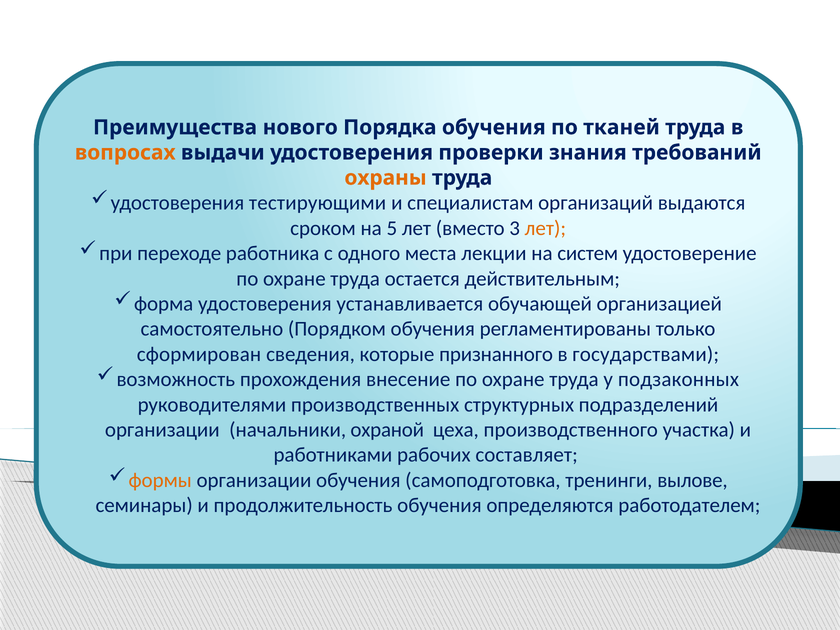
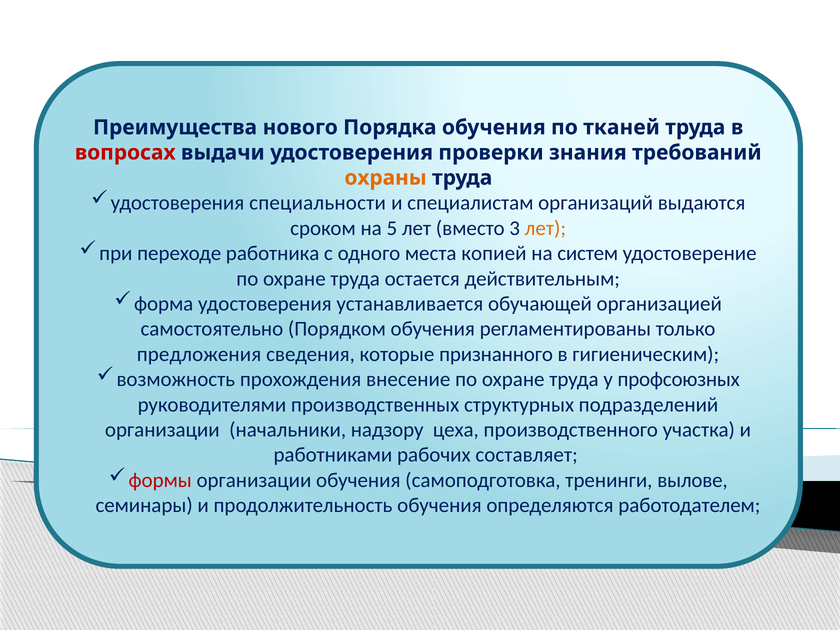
вопросах colour: orange -> red
тестирующими: тестирующими -> специальности
лекции: лекции -> копией
сформирован: сформирован -> предложения
государствами: государствами -> гигиеническим
подзаконных: подзаконных -> профсоюзных
охраной: охраной -> надзору
формы colour: orange -> red
